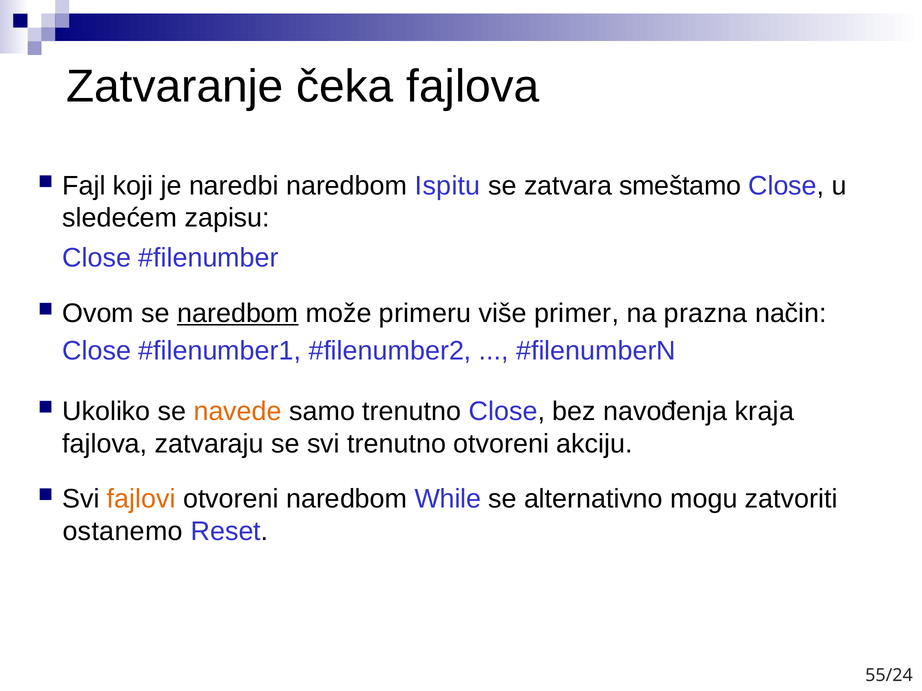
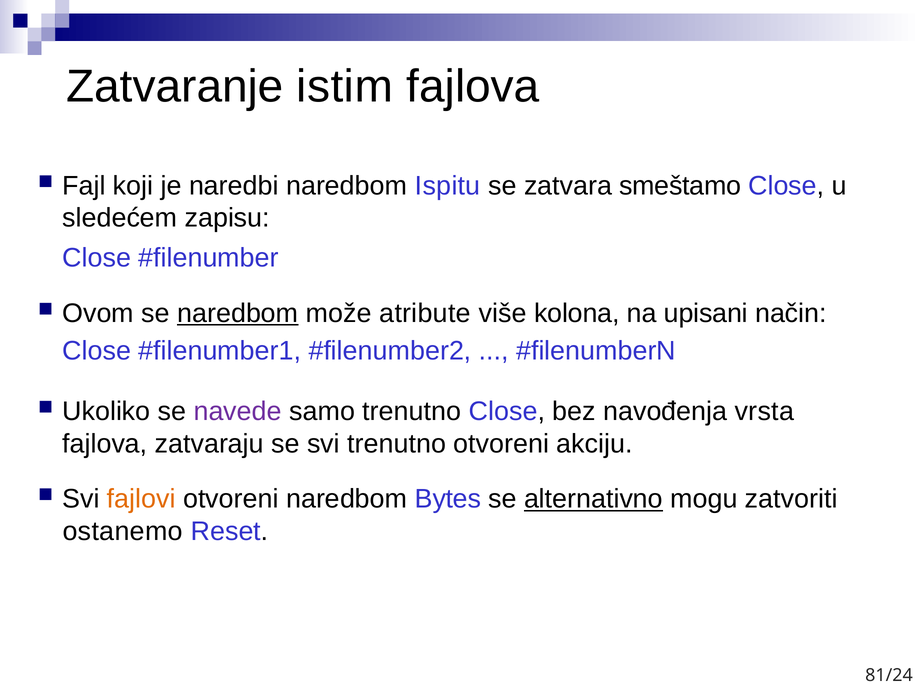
čeka: čeka -> istim
primeru: primeru -> atribute
primer: primer -> kolona
prazna: prazna -> upisani
navede colour: orange -> purple
kraja: kraja -> vrsta
While: While -> Bytes
alternativno underline: none -> present
55/24: 55/24 -> 81/24
